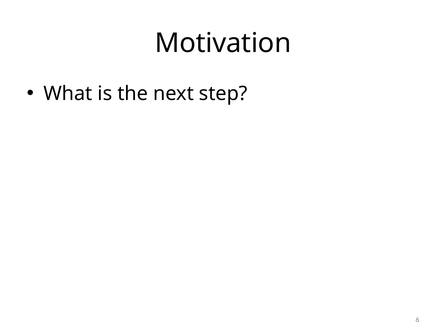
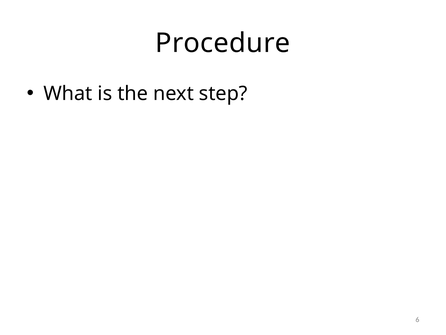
Motivation: Motivation -> Procedure
